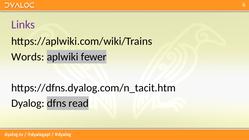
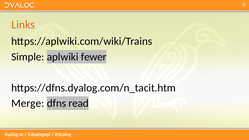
Links colour: purple -> orange
Words: Words -> Simple
Dyalog: Dyalog -> Merge
